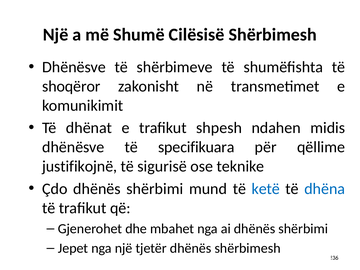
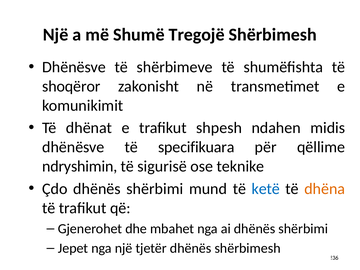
Cilësisë: Cilësisë -> Tregojë
justifikojnë: justifikojnë -> ndryshimin
dhëna colour: blue -> orange
